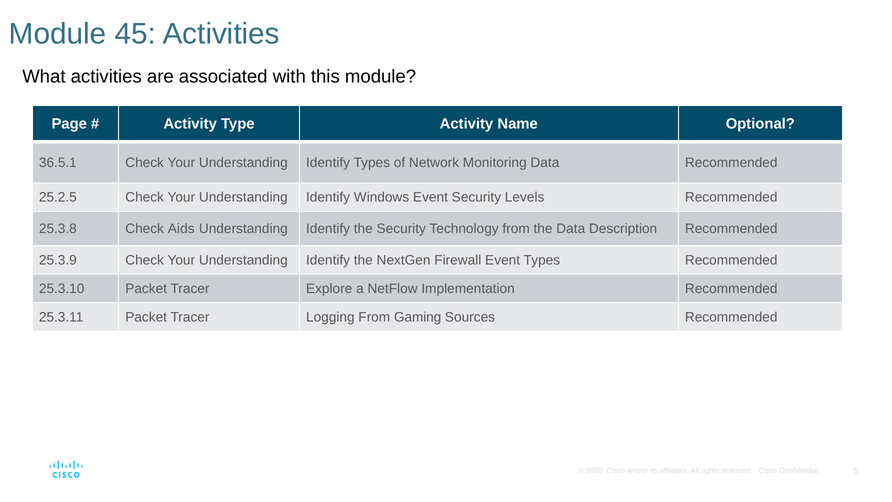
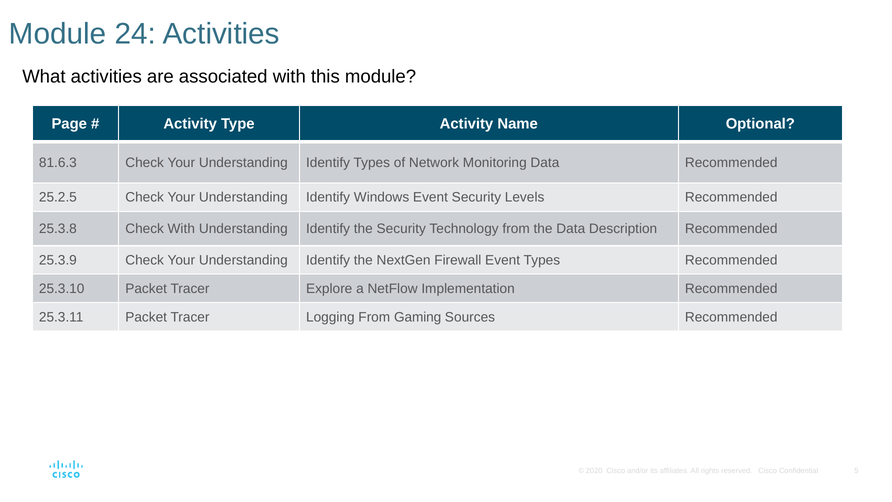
45: 45 -> 24
36.5.1: 36.5.1 -> 81.6.3
Check Aids: Aids -> With
